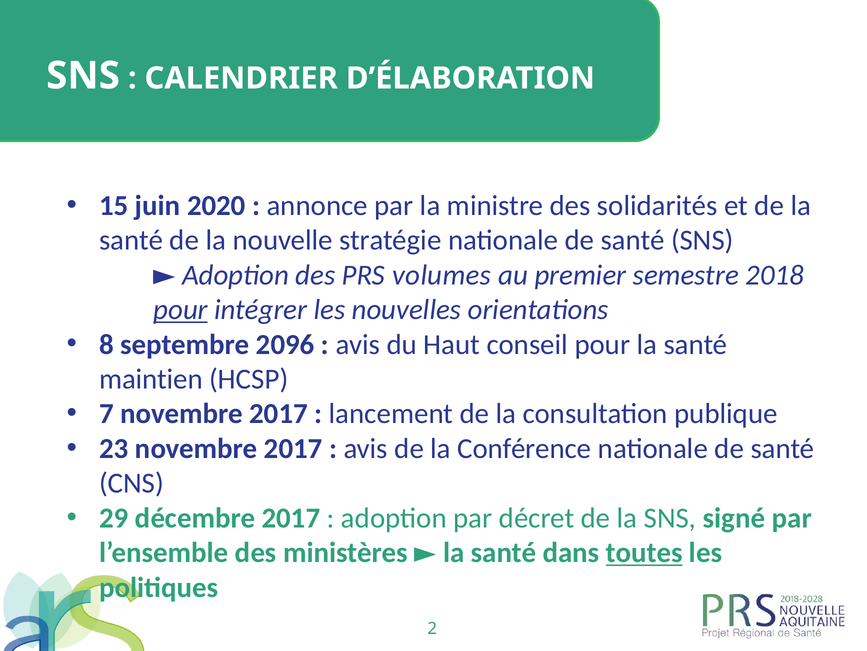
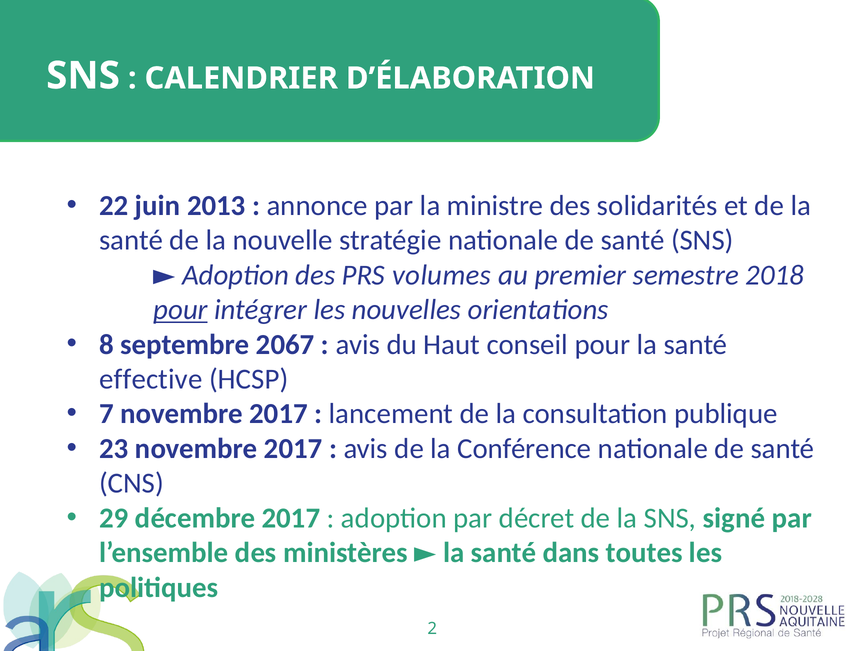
15: 15 -> 22
2020: 2020 -> 2013
2096: 2096 -> 2067
maintien: maintien -> effective
toutes underline: present -> none
